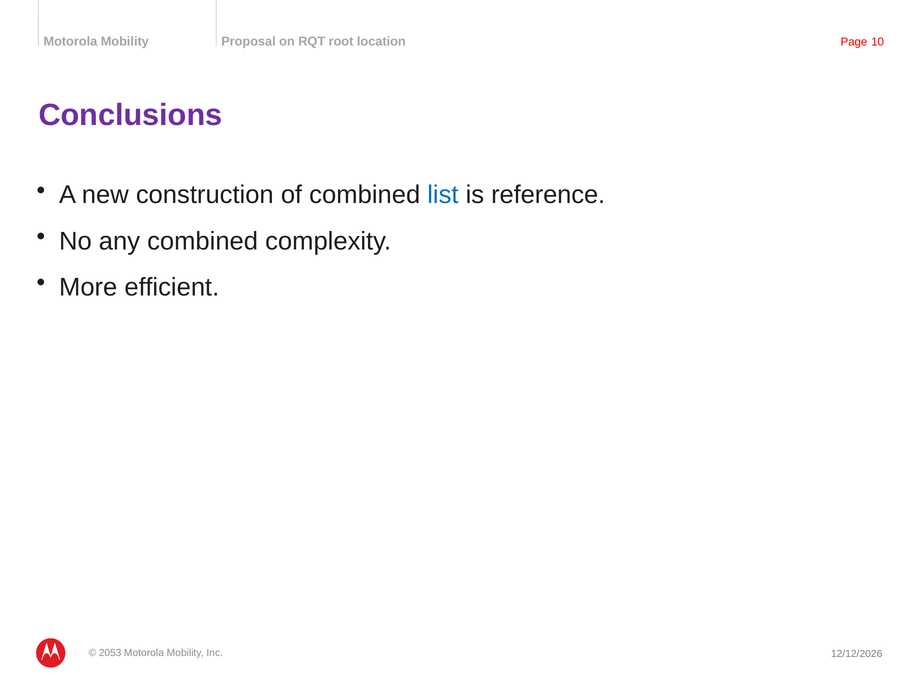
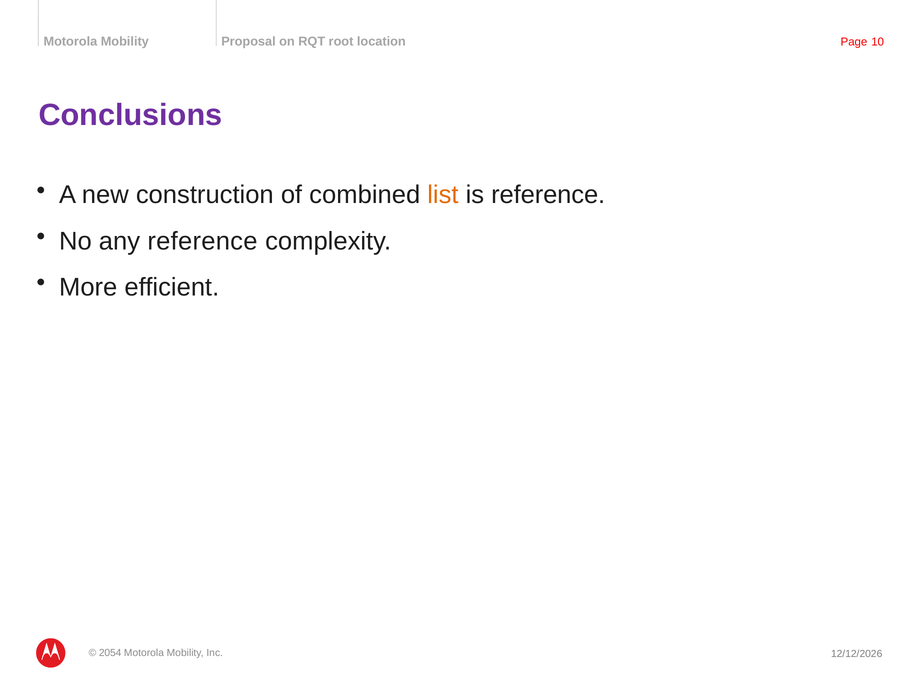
list colour: blue -> orange
any combined: combined -> reference
2053: 2053 -> 2054
